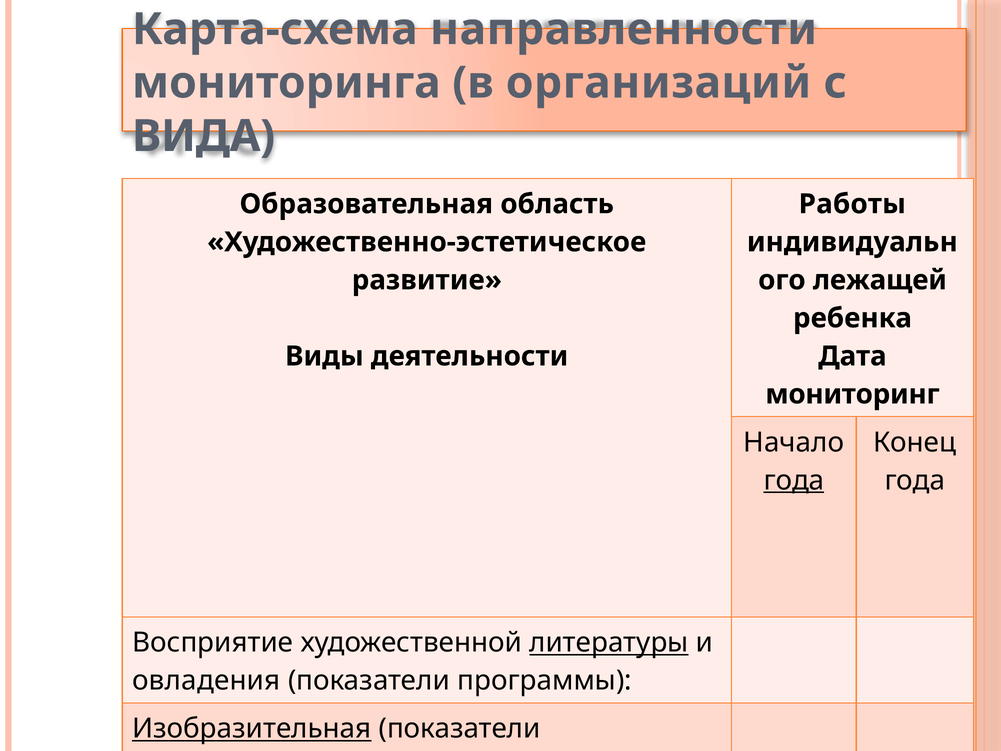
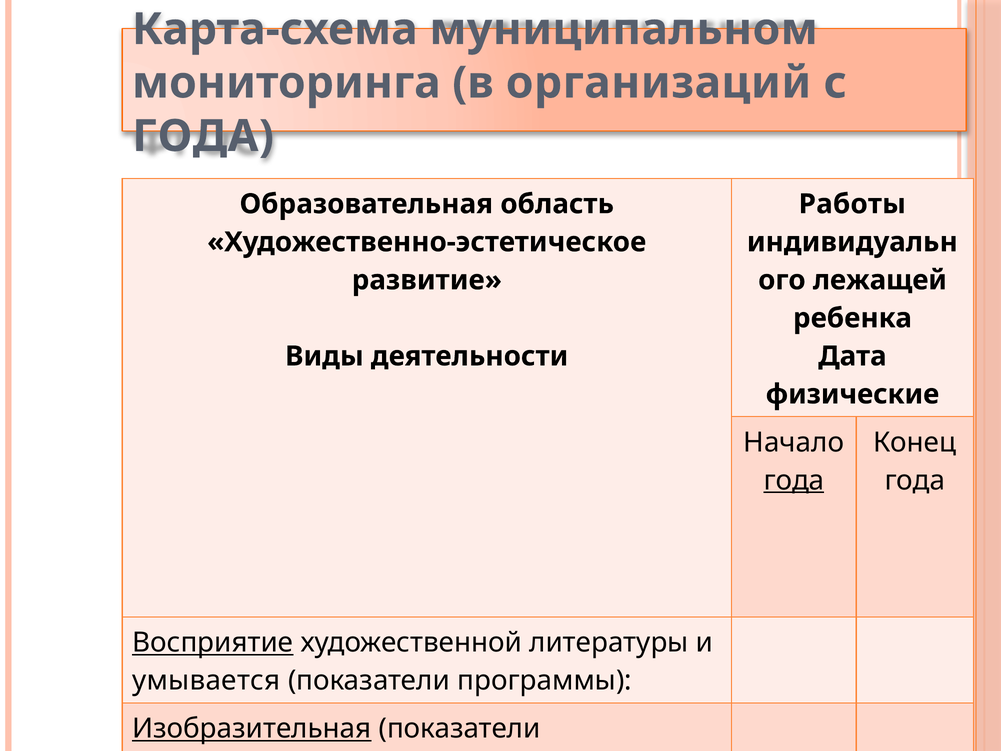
направленности: направленности -> муниципальном
ВИДА at (204, 136): ВИДА -> ГОДА
мониторинг: мониторинг -> физические
Восприятие underline: none -> present
литературы underline: present -> none
овладения: овладения -> умывается
